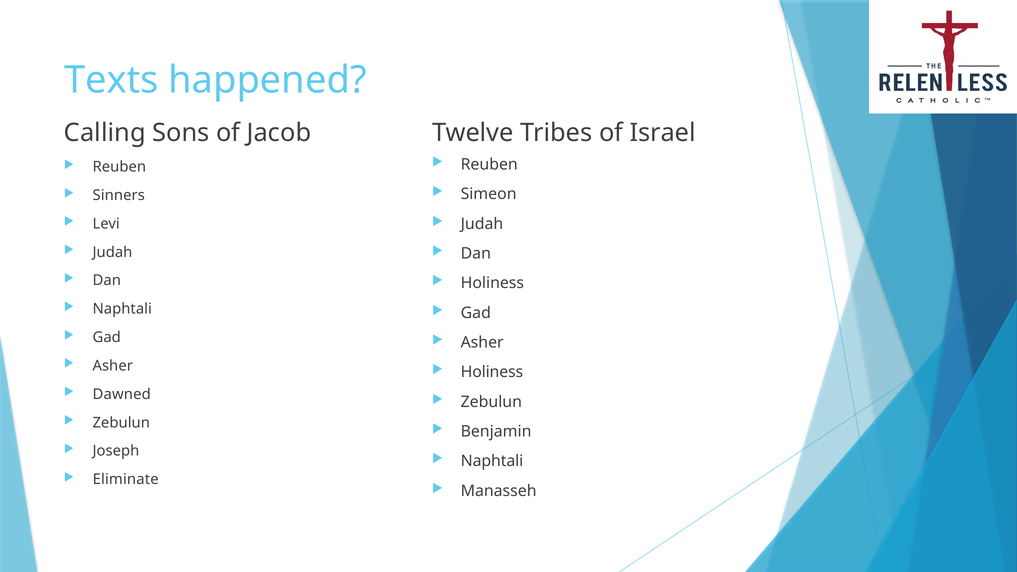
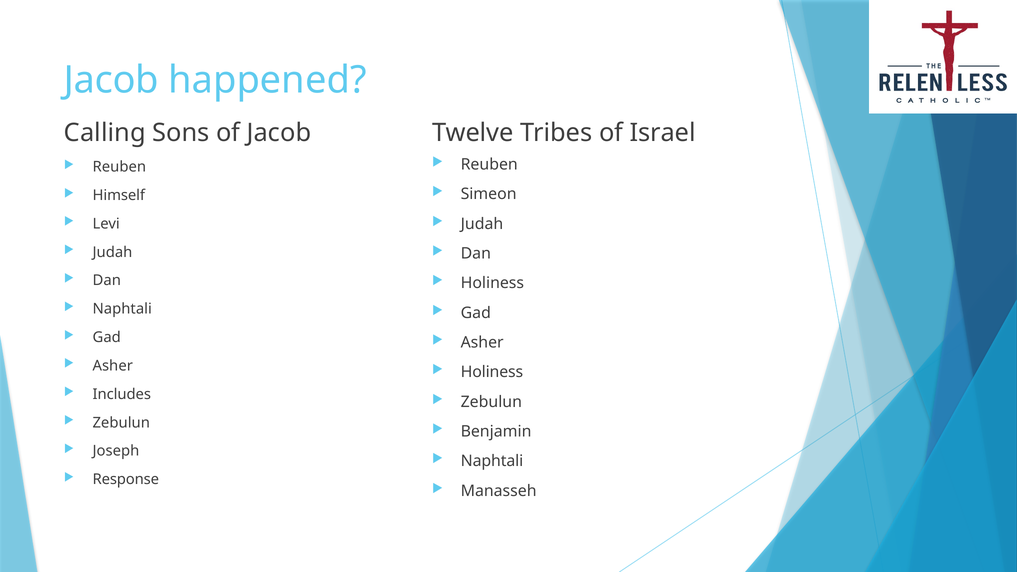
Texts at (111, 80): Texts -> Jacob
Sinners: Sinners -> Himself
Dawned: Dawned -> Includes
Eliminate: Eliminate -> Response
